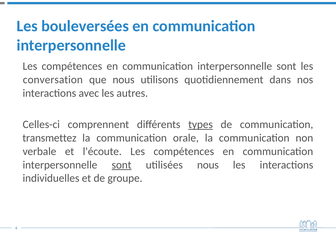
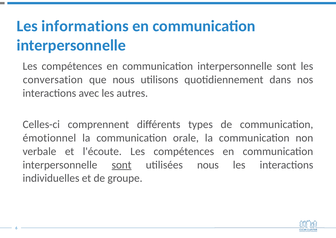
bouleversées: bouleversées -> informations
types underline: present -> none
transmettez: transmettez -> émotionnel
